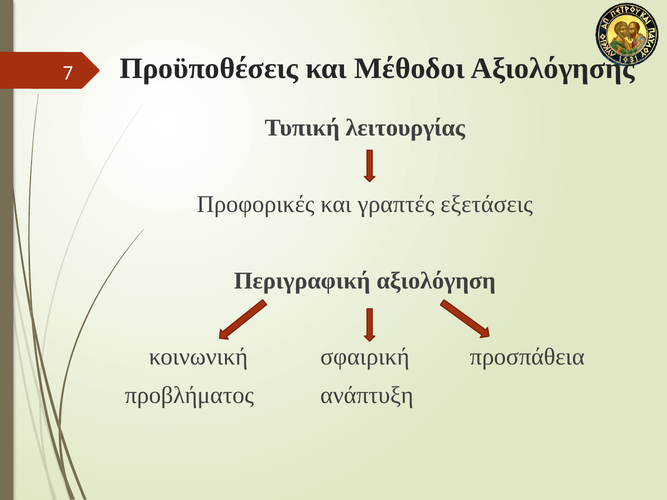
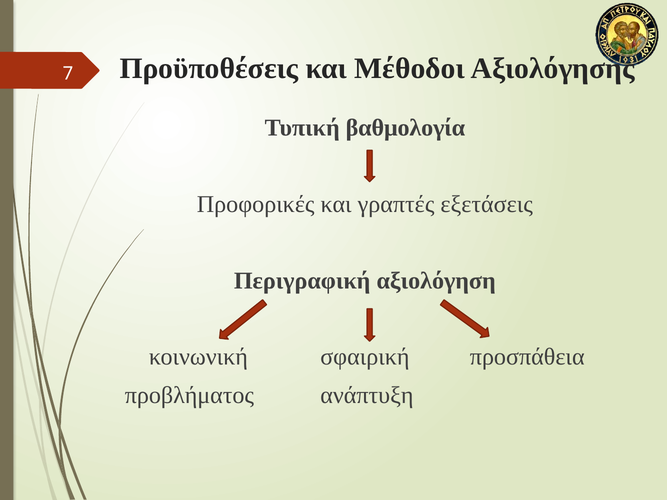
λειτουργίας: λειτουργίας -> βαθμολογία
